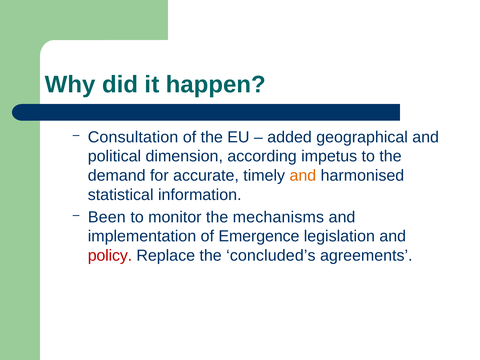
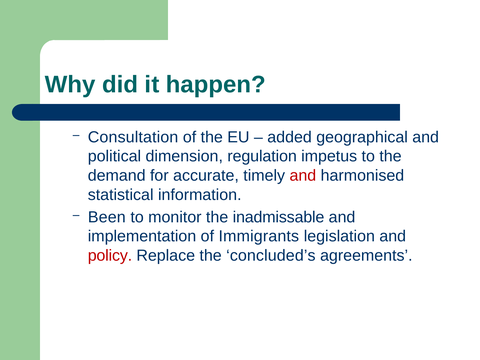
according: according -> regulation
and at (303, 176) colour: orange -> red
mechanisms: mechanisms -> inadmissable
Emergence: Emergence -> Immigrants
